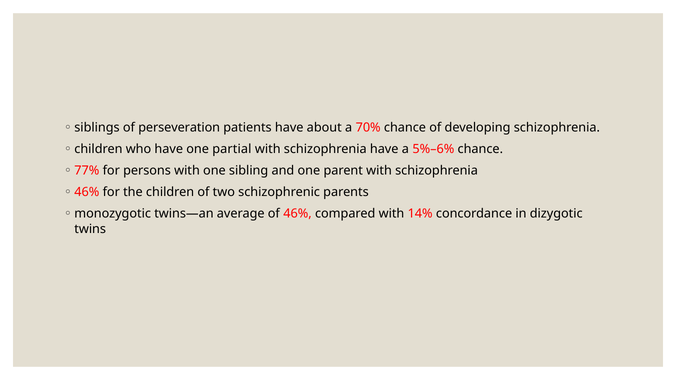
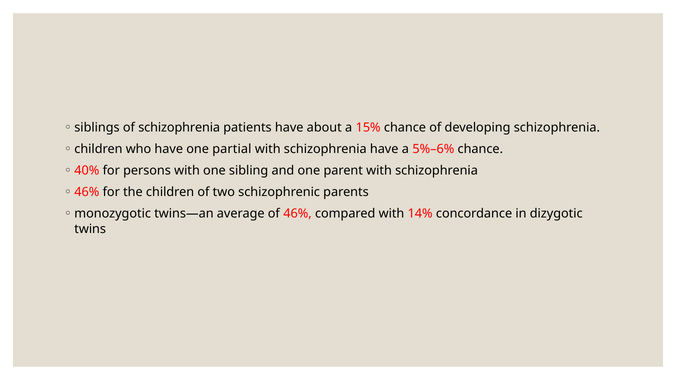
of perseveration: perseveration -> schizophrenia
70%: 70% -> 15%
77%: 77% -> 40%
